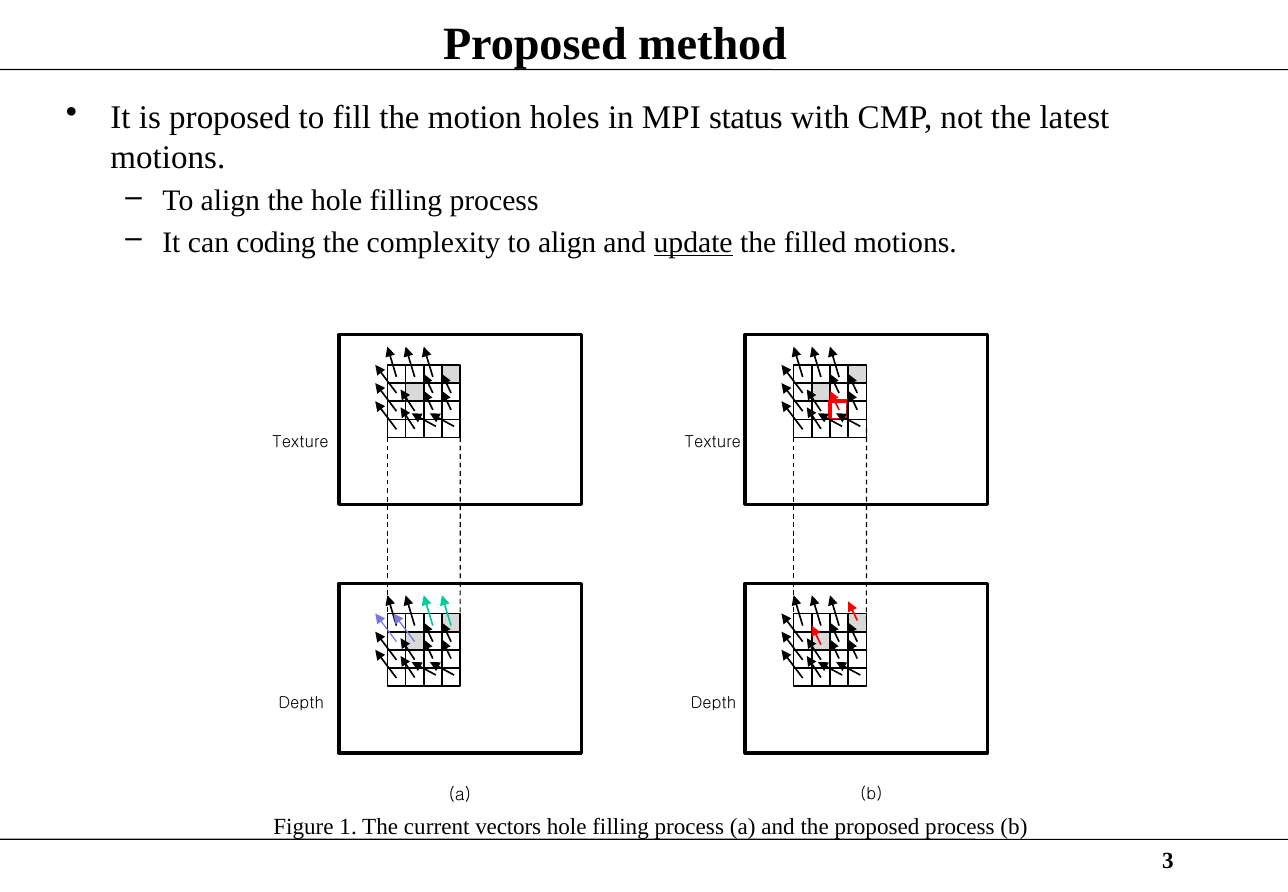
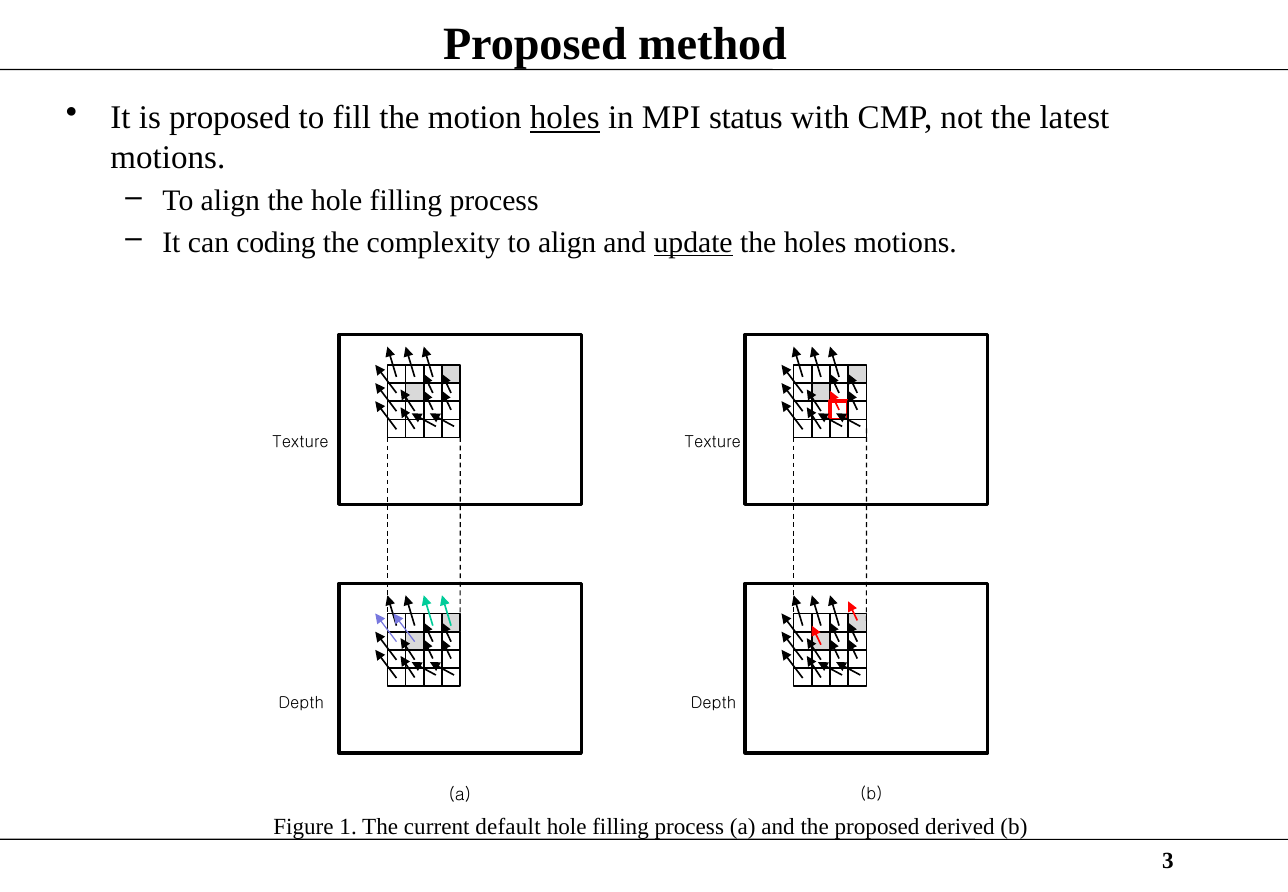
holes at (565, 118) underline: none -> present
the filled: filled -> holes
vectors: vectors -> default
proposed process: process -> derived
